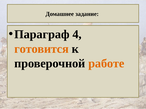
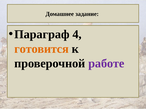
работе colour: orange -> purple
